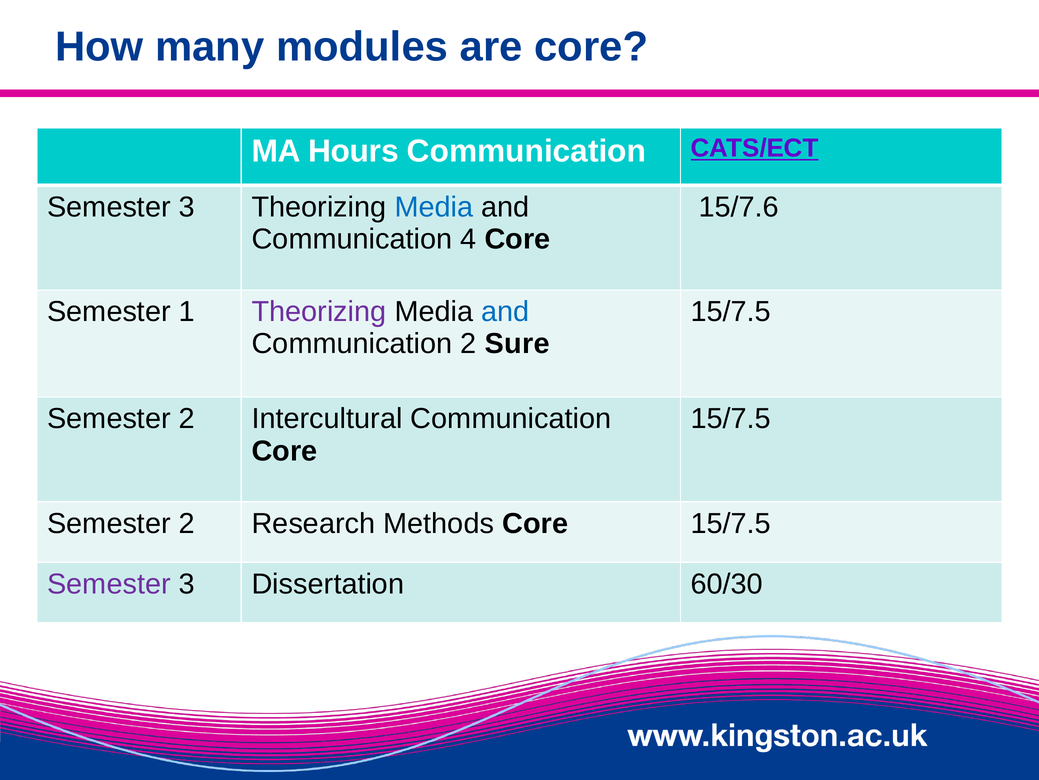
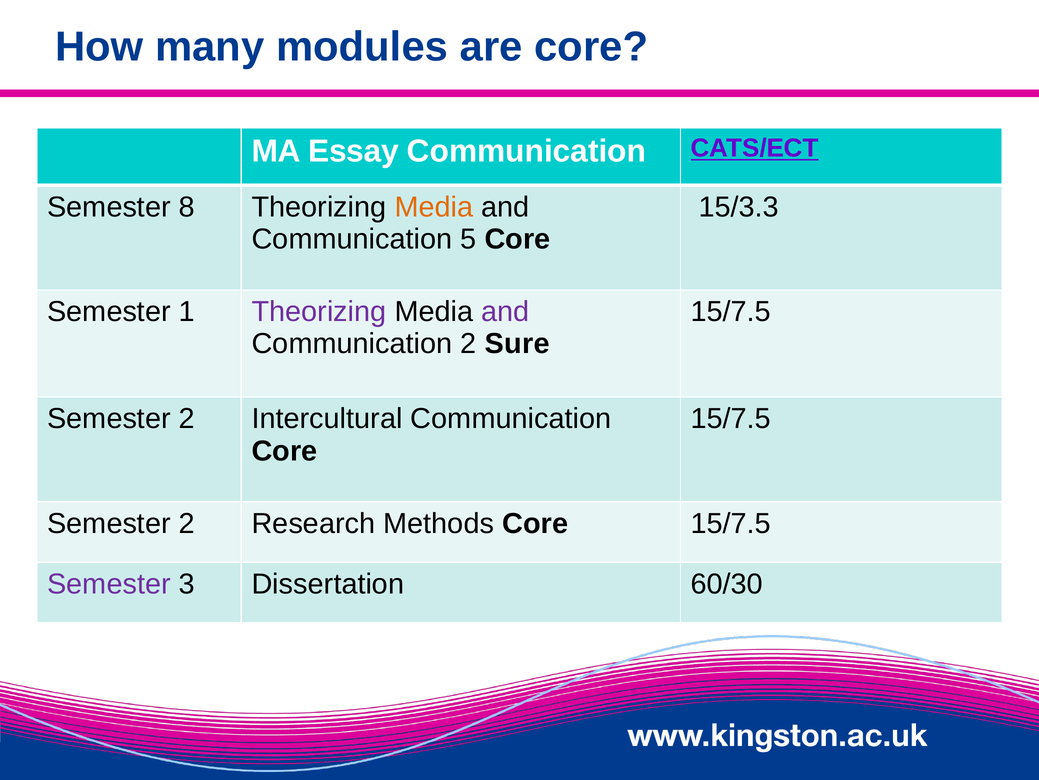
Hours: Hours -> Essay
3 at (187, 207): 3 -> 8
Media at (434, 207) colour: blue -> orange
15/7.6: 15/7.6 -> 15/3.3
4: 4 -> 5
and at (505, 311) colour: blue -> purple
